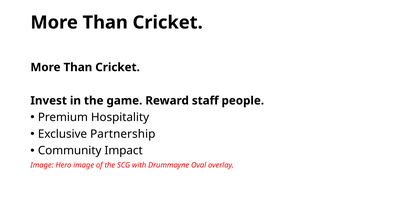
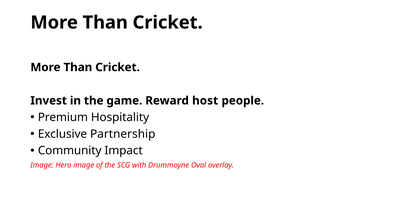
staff: staff -> host
